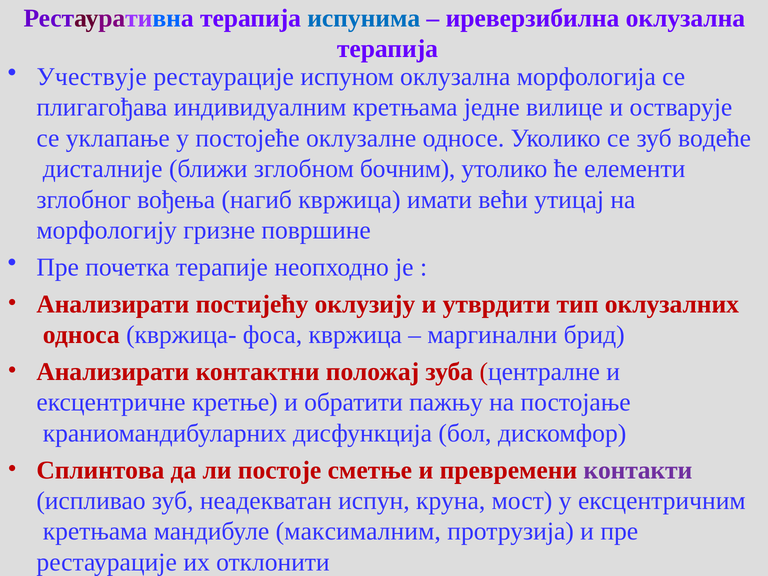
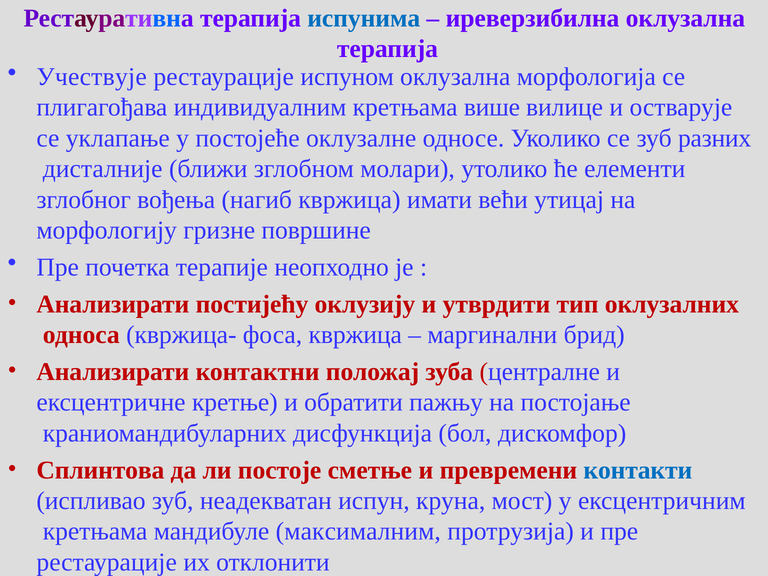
једне: једне -> више
водеће: водеће -> разних
бочним: бочним -> молари
контакти colour: purple -> blue
